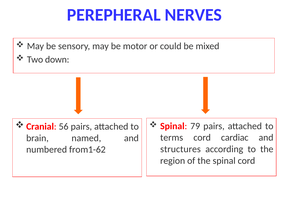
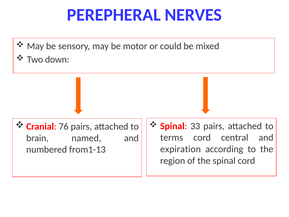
56: 56 -> 76
79: 79 -> 33
cardiac: cardiac -> central
structures: structures -> expiration
from1-62: from1-62 -> from1-13
